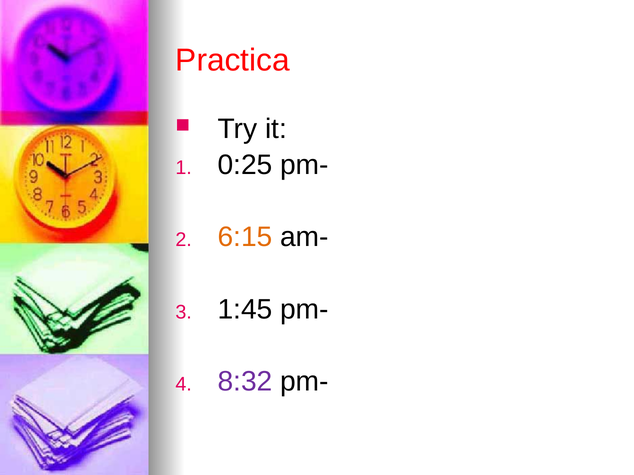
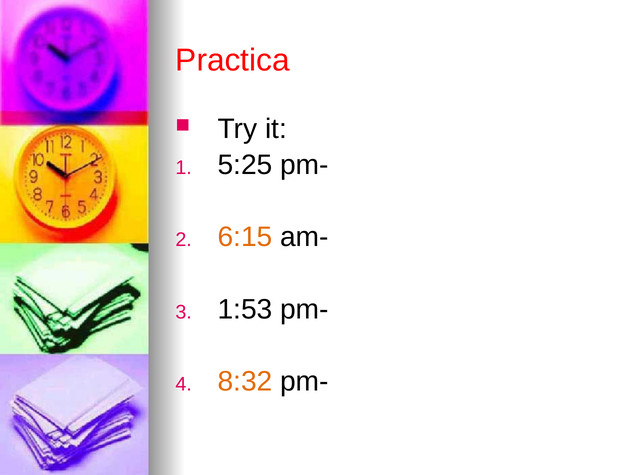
0:25: 0:25 -> 5:25
1:45: 1:45 -> 1:53
8:32 colour: purple -> orange
